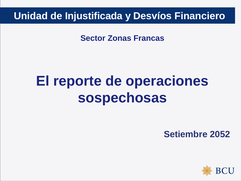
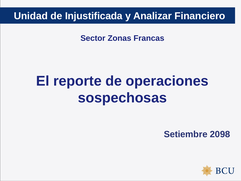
Desvíos: Desvíos -> Analizar
2052: 2052 -> 2098
